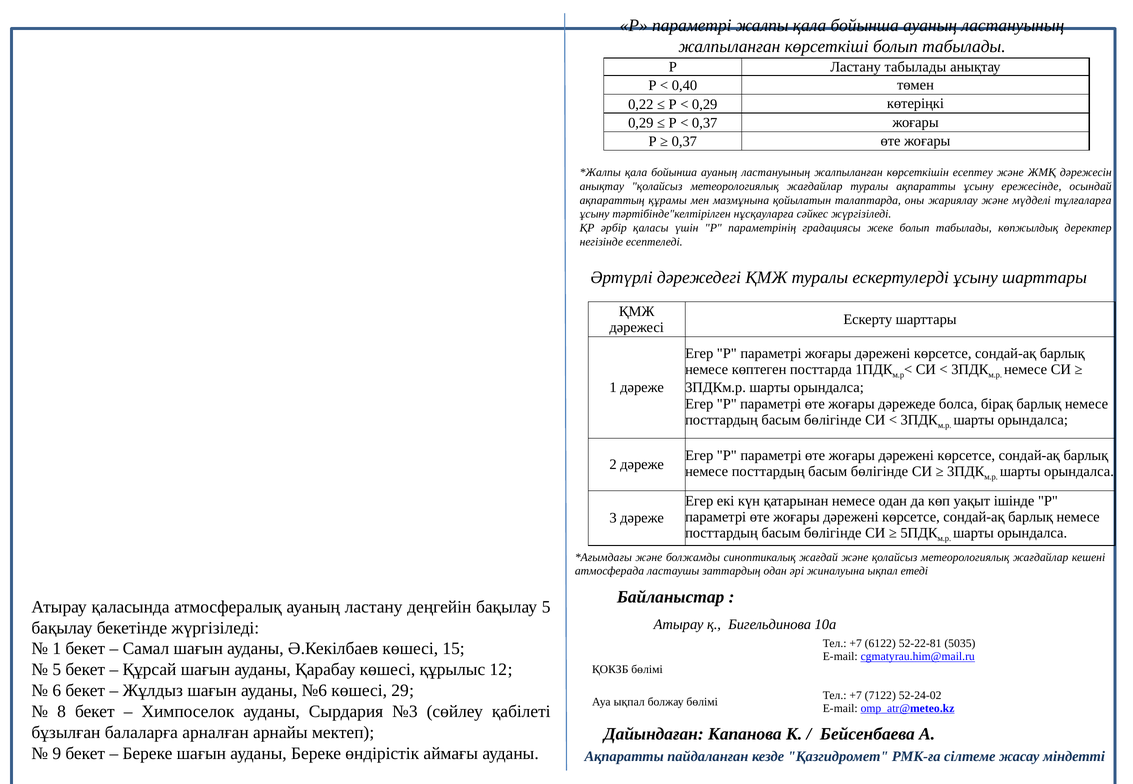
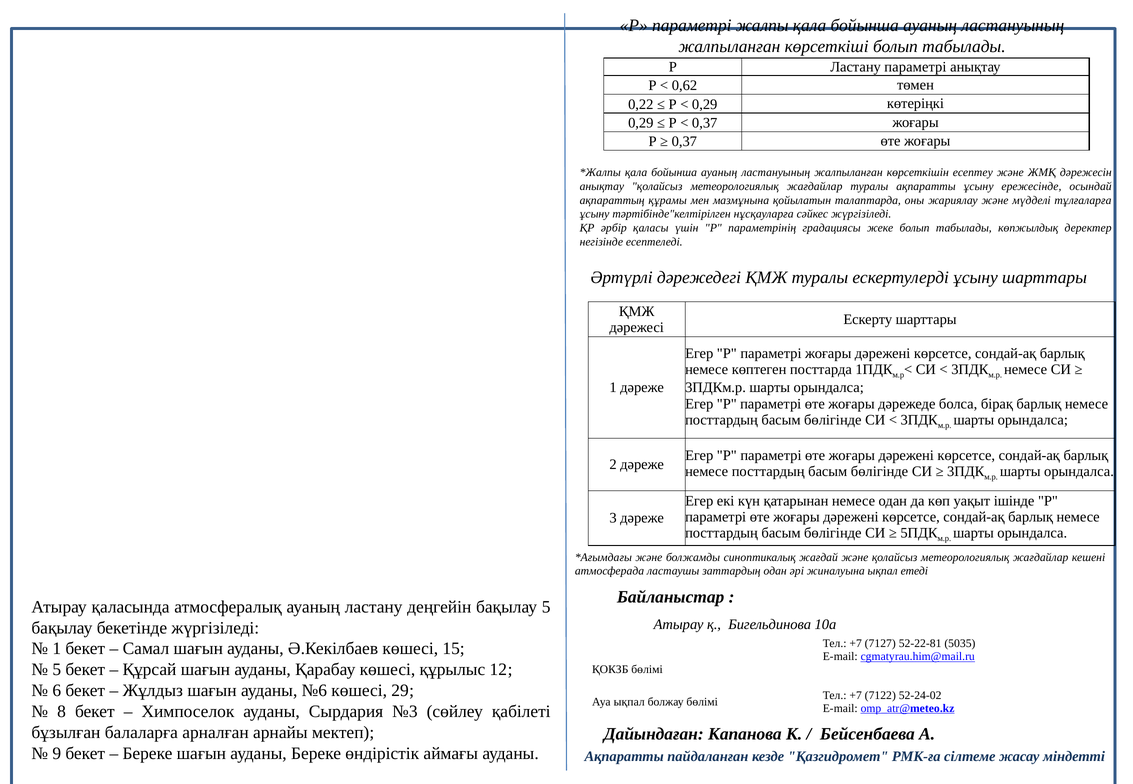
Ластану табылады: табылады -> параметрі
0,40: 0,40 -> 0,62
6122: 6122 -> 7127
